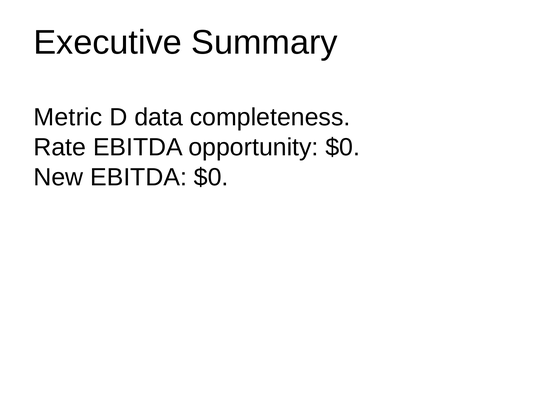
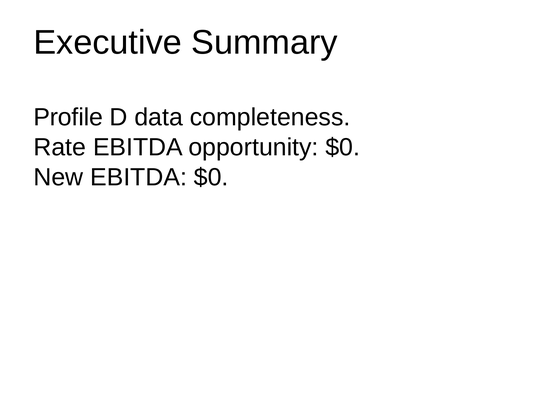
Metric: Metric -> Profile
